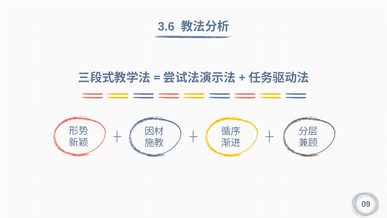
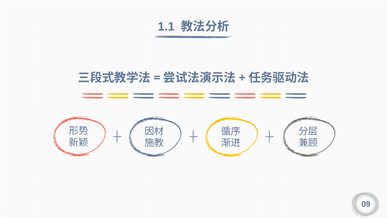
3.6: 3.6 -> 1.1
